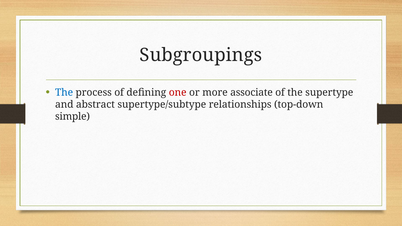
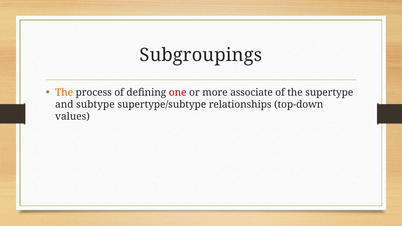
The at (64, 93) colour: blue -> orange
abstract: abstract -> subtype
simple: simple -> values
